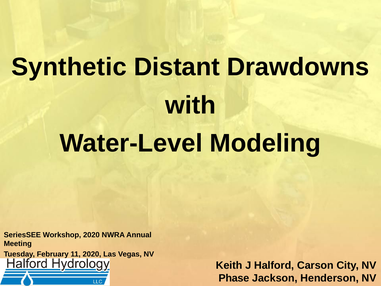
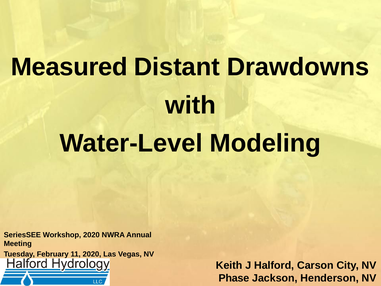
Synthetic: Synthetic -> Measured
